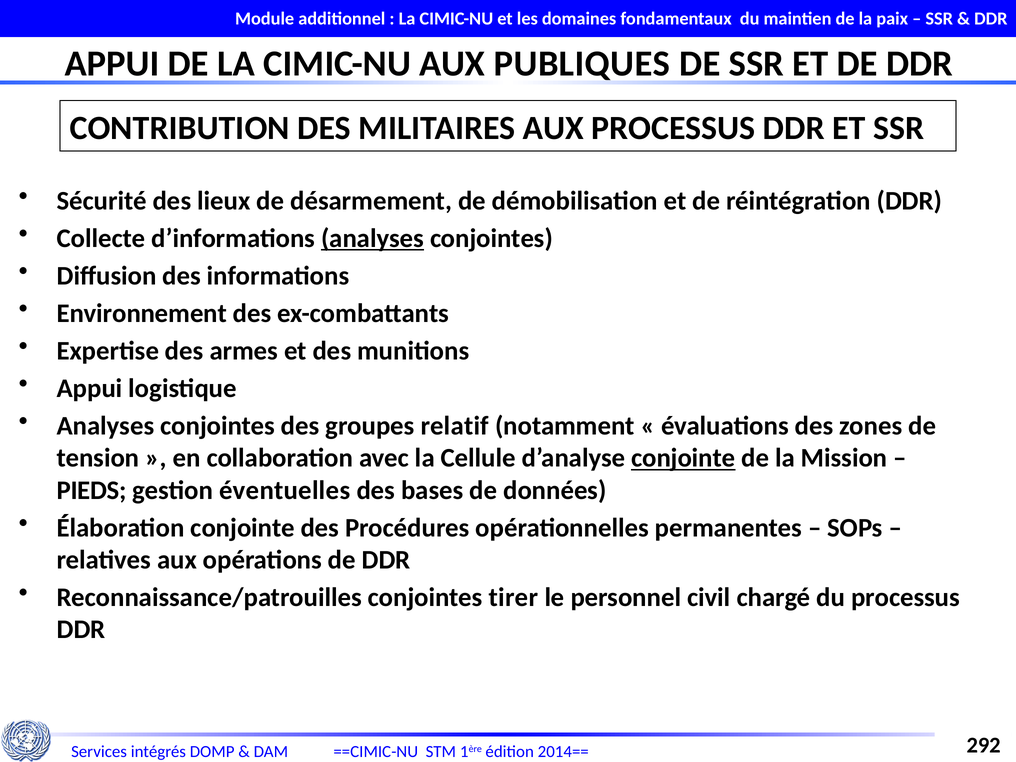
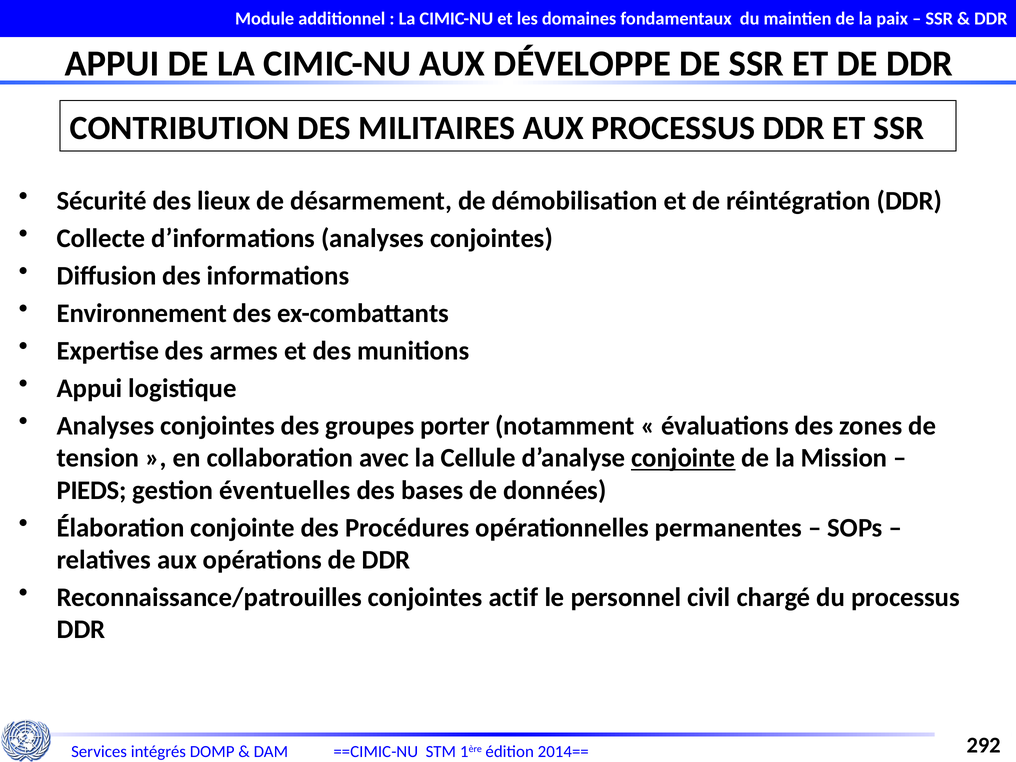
PUBLIQUES: PUBLIQUES -> DÉVELOPPE
analyses at (373, 238) underline: present -> none
relatif: relatif -> porter
tirer: tirer -> actif
